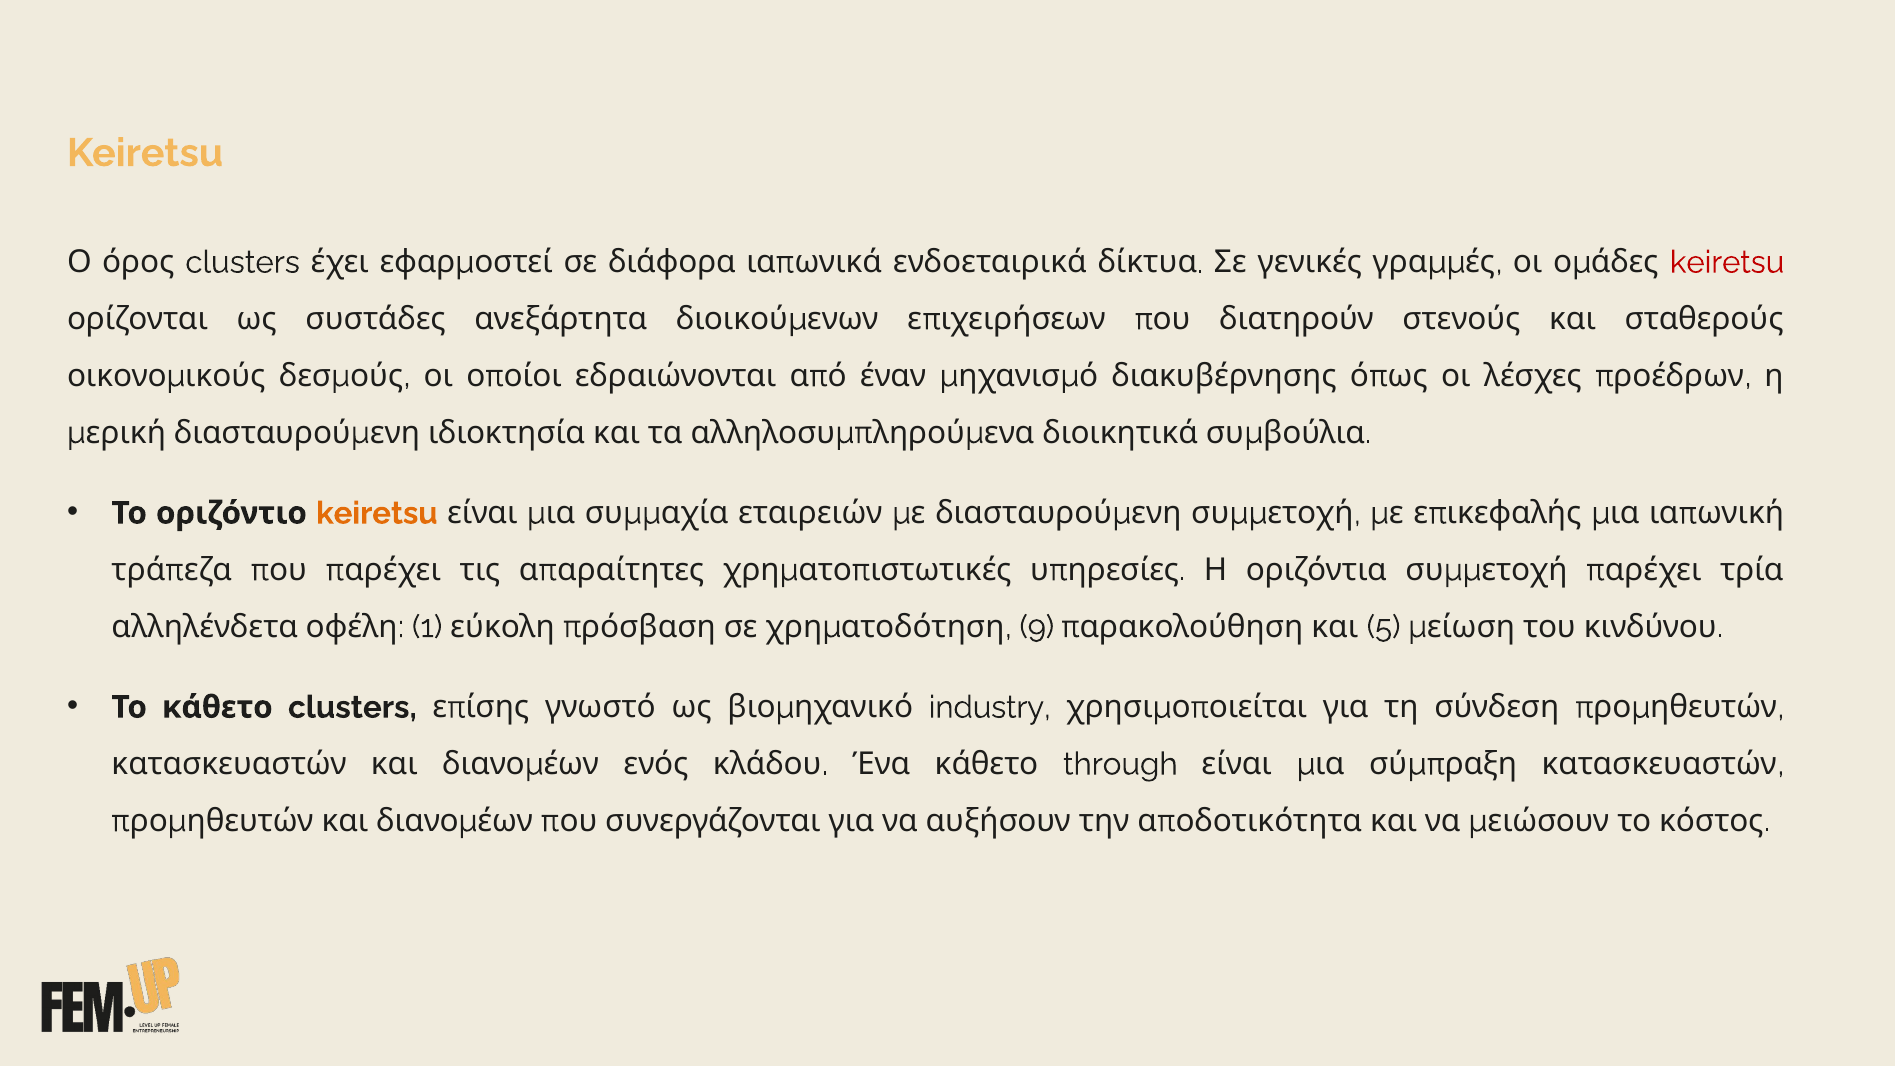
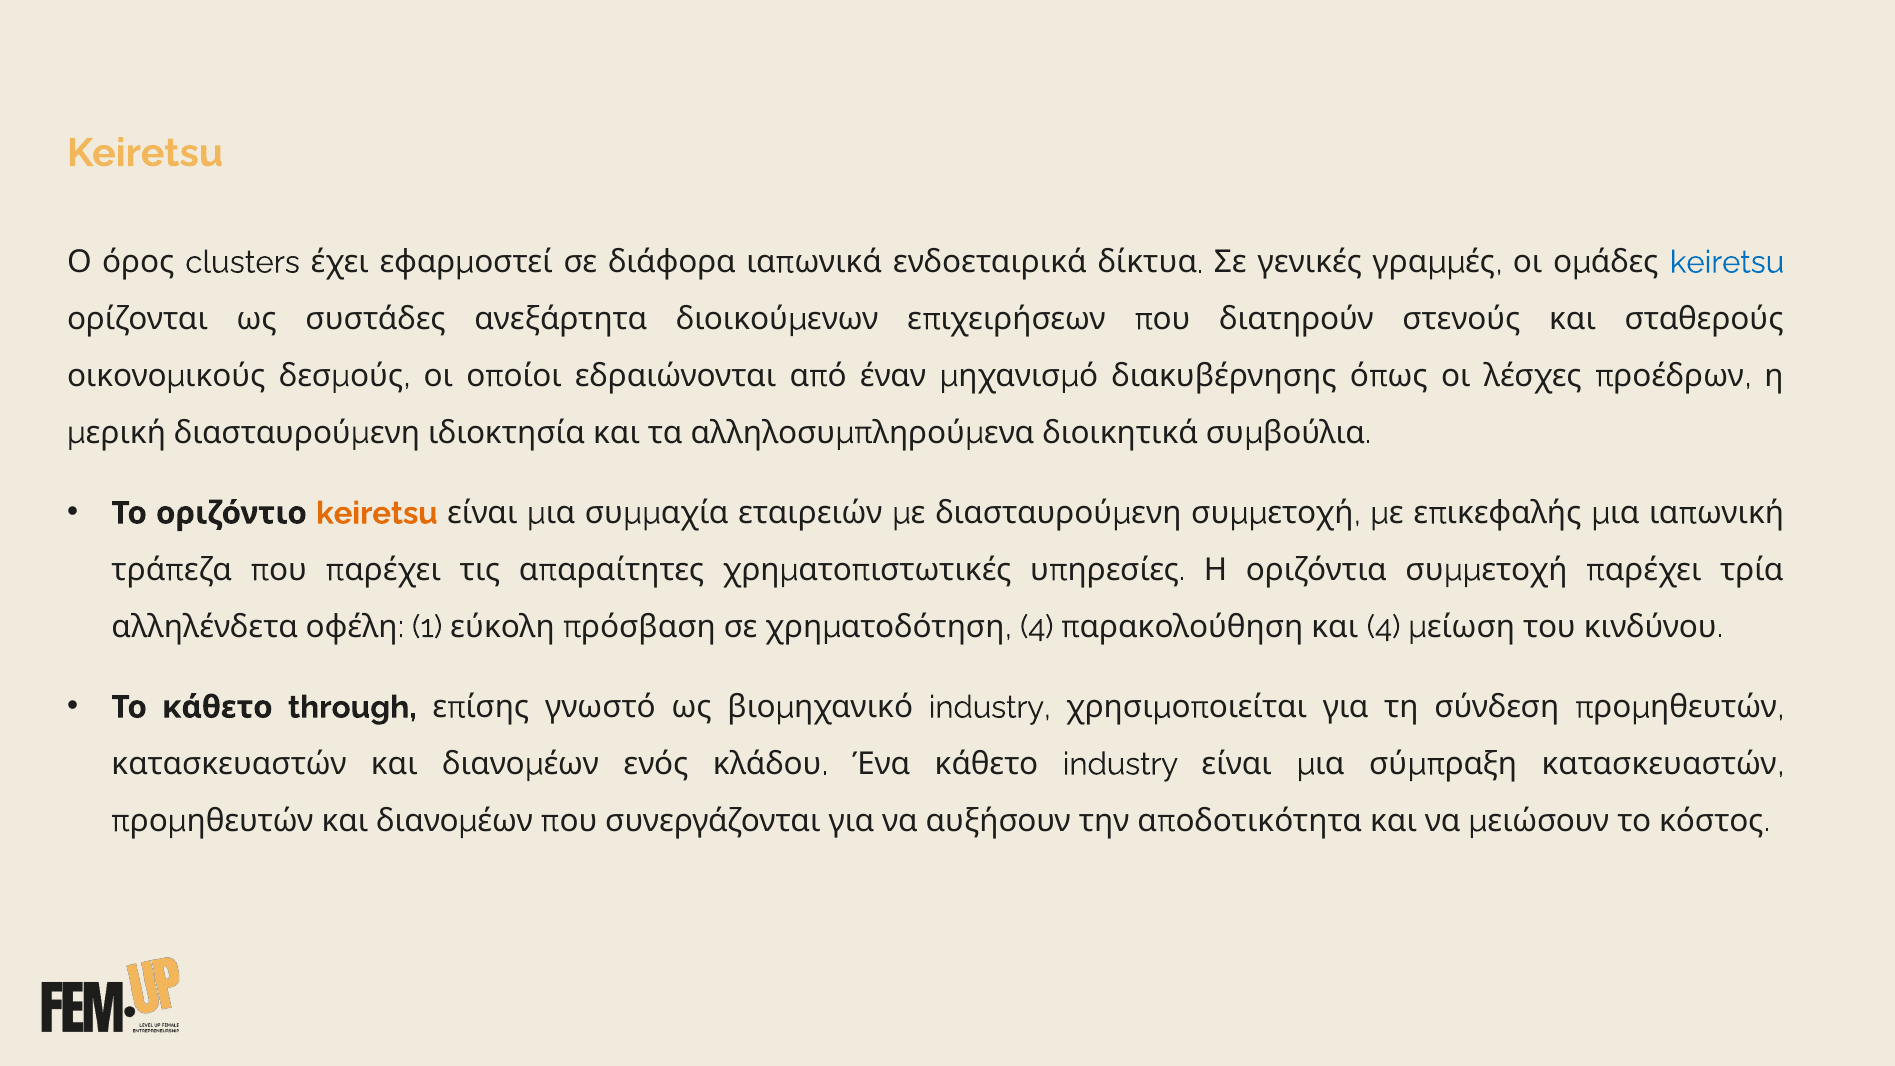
keiretsu at (1727, 262) colour: red -> blue
9 at (1037, 627): 9 -> 4
5 at (1384, 627): 5 -> 4
clusters at (352, 707): clusters -> through
through at (1120, 764): through -> industry
